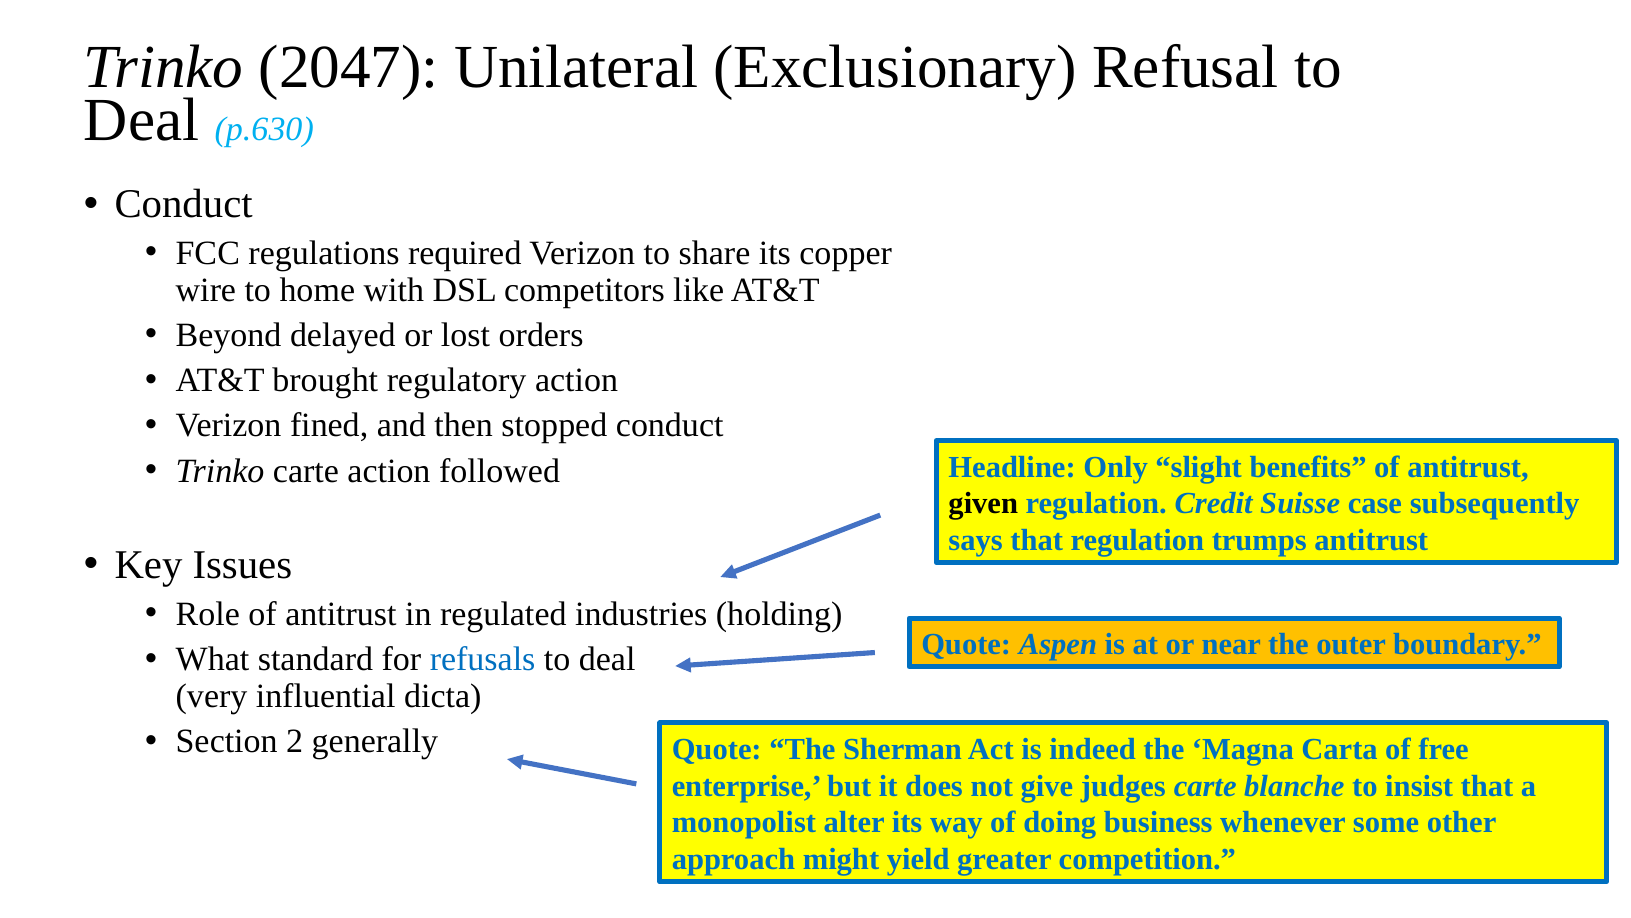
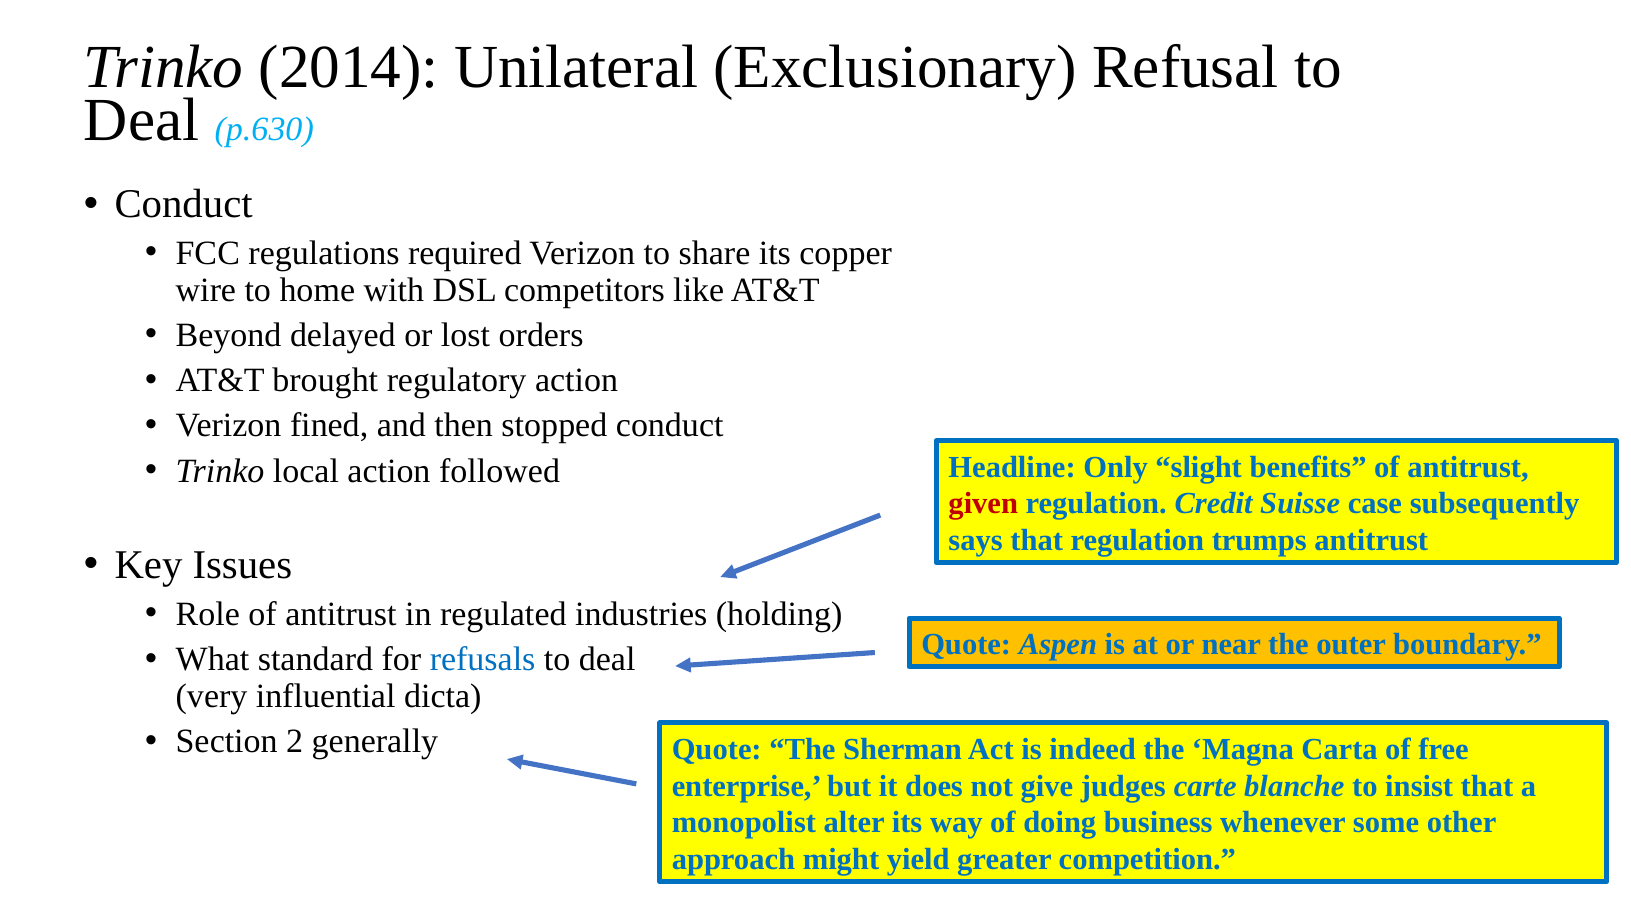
2047: 2047 -> 2014
Trinko carte: carte -> local
given colour: black -> red
